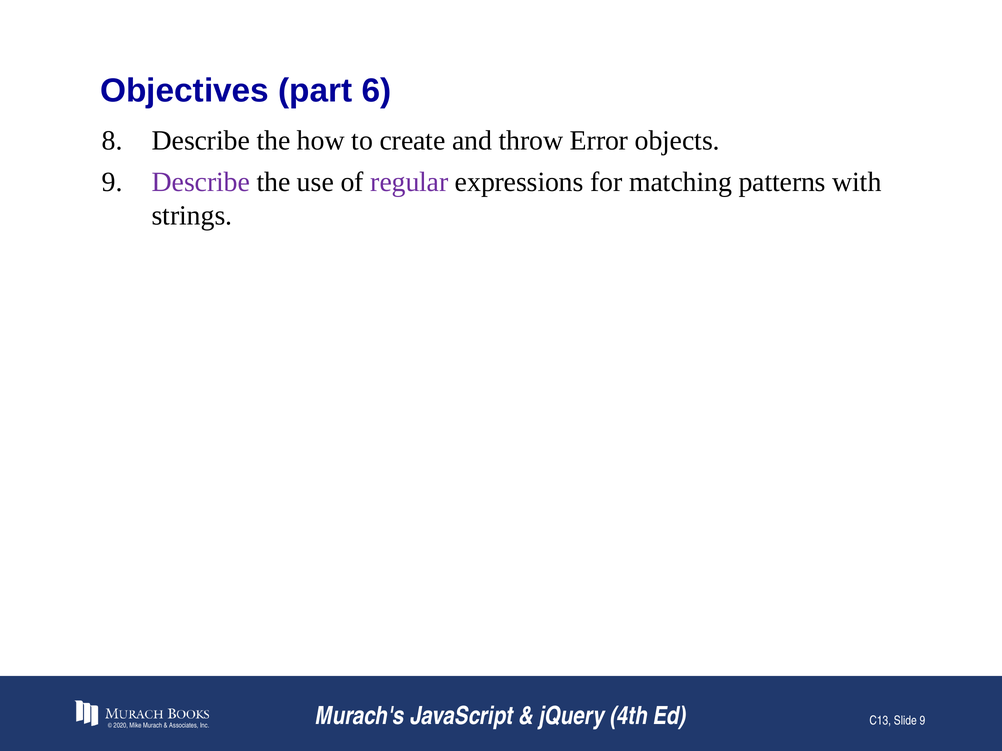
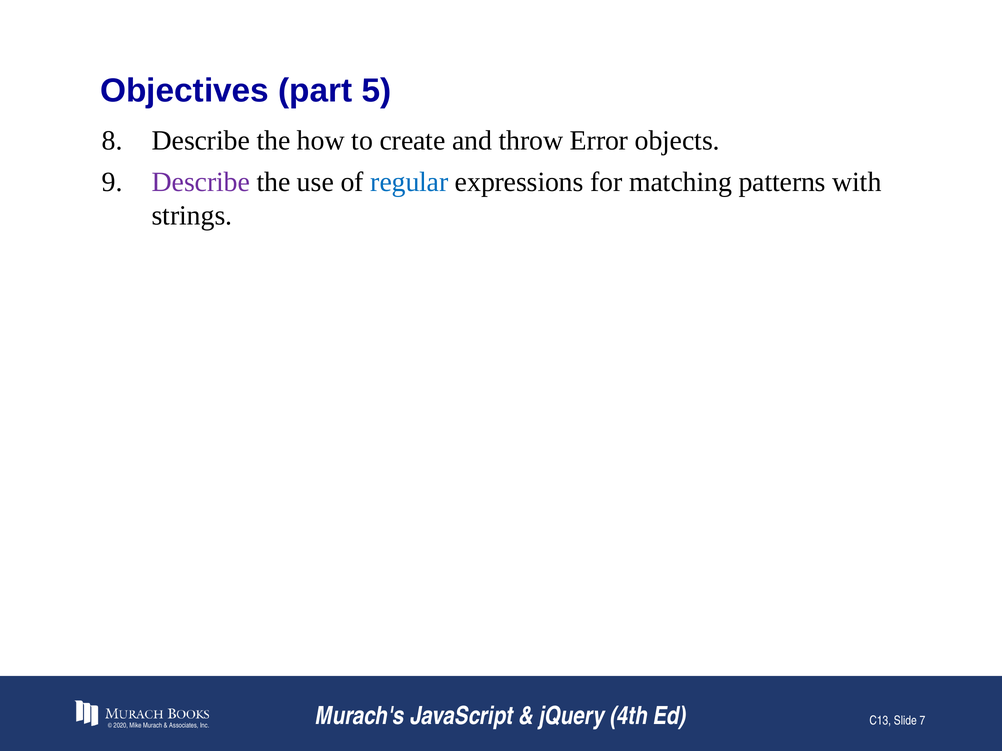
6: 6 -> 5
regular colour: purple -> blue
Slide 9: 9 -> 7
